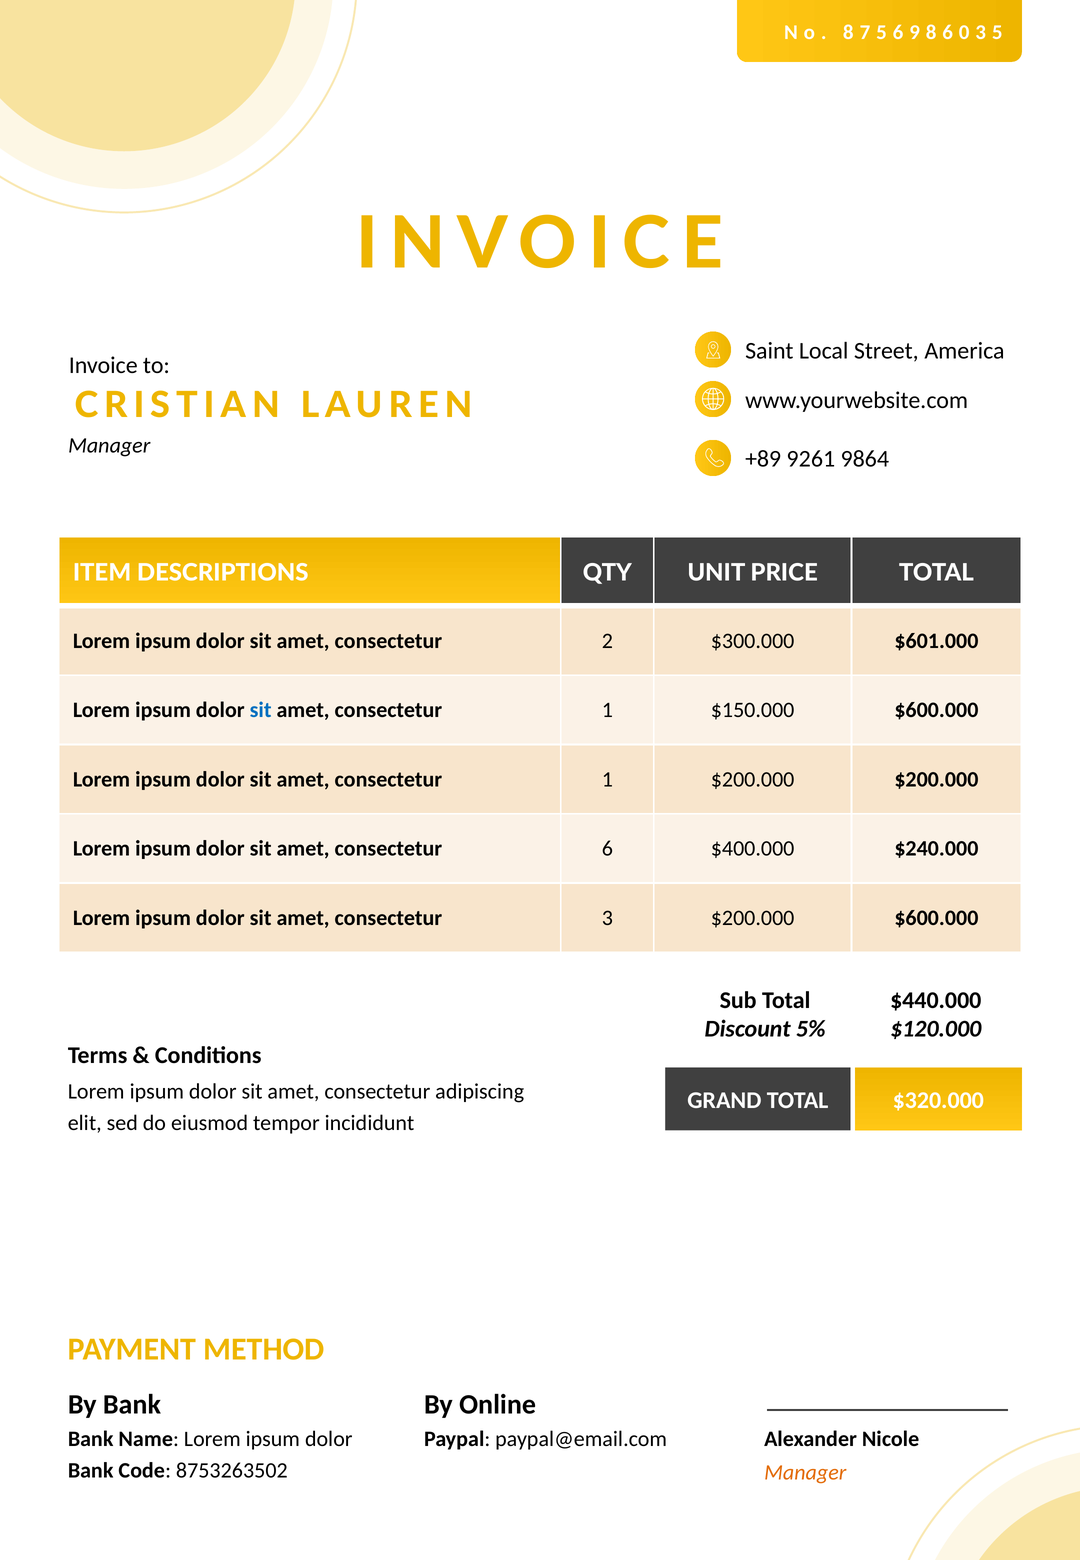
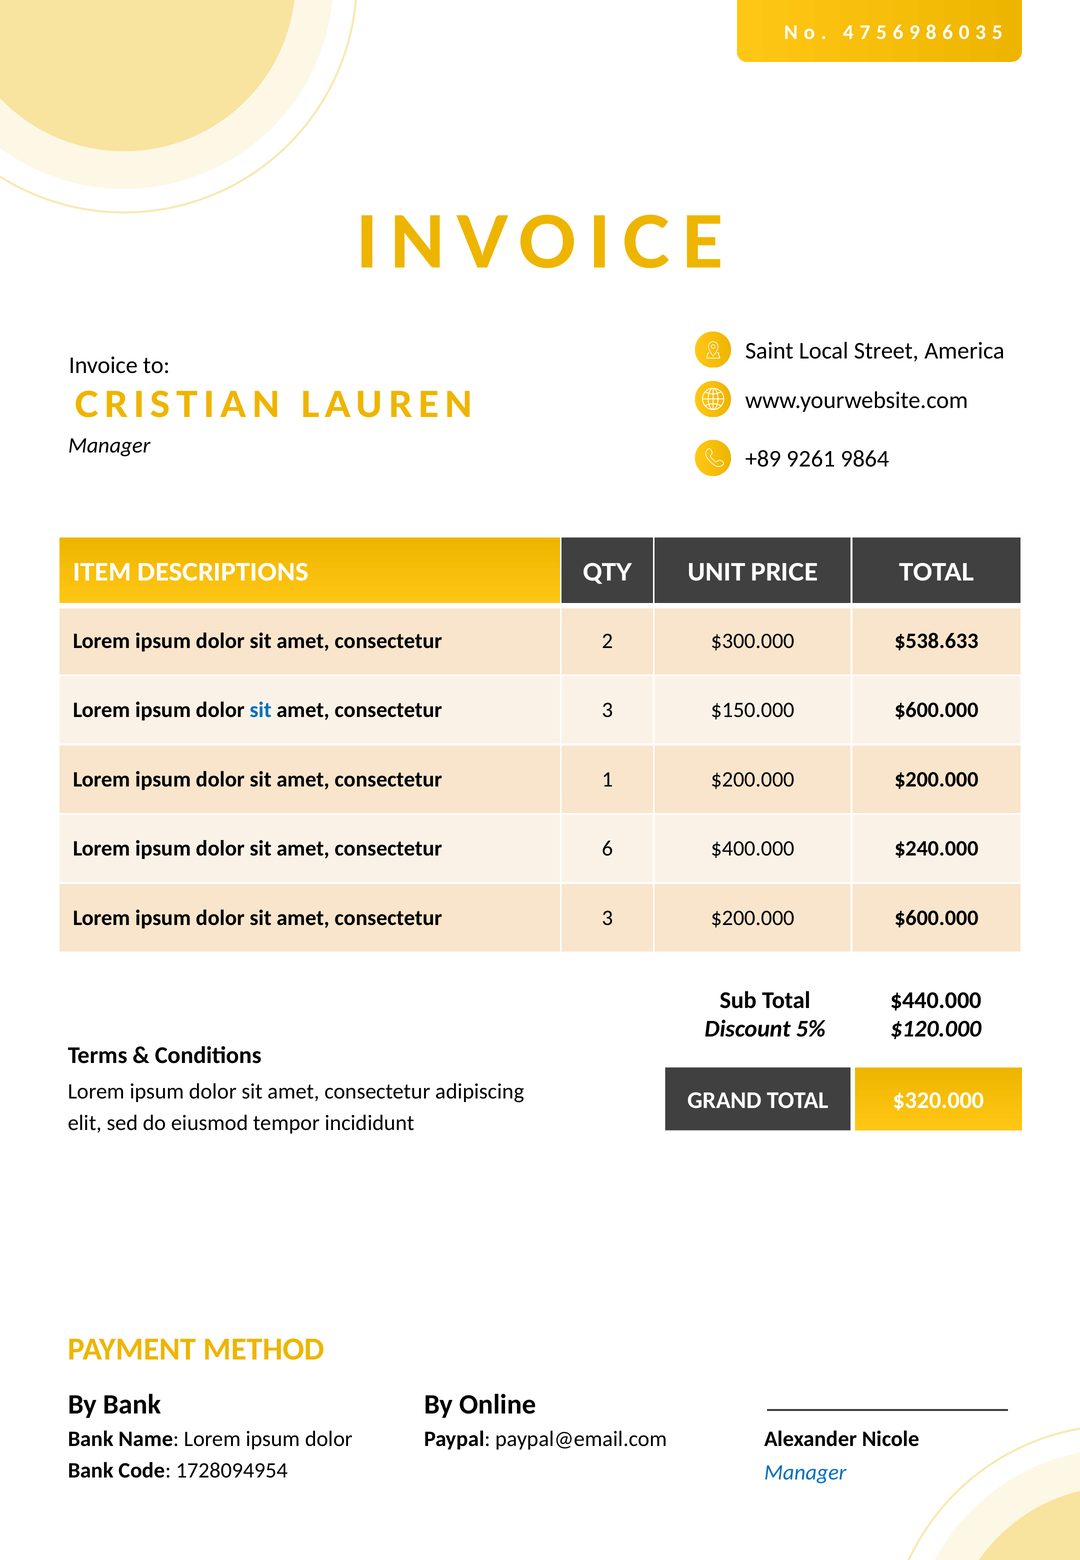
8 at (848, 32): 8 -> 4
$601.000: $601.000 -> $538.633
1 at (607, 710): 1 -> 3
8753263502: 8753263502 -> 1728094954
Manager at (805, 1472) colour: orange -> blue
